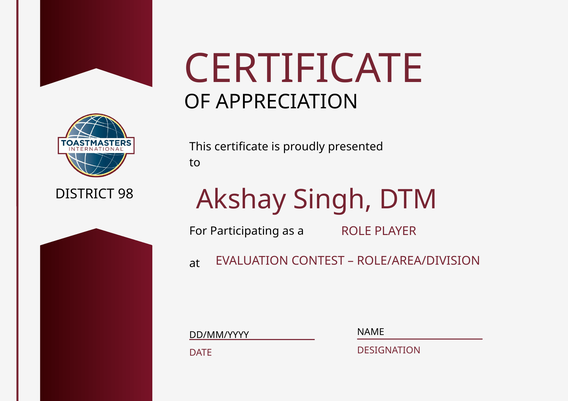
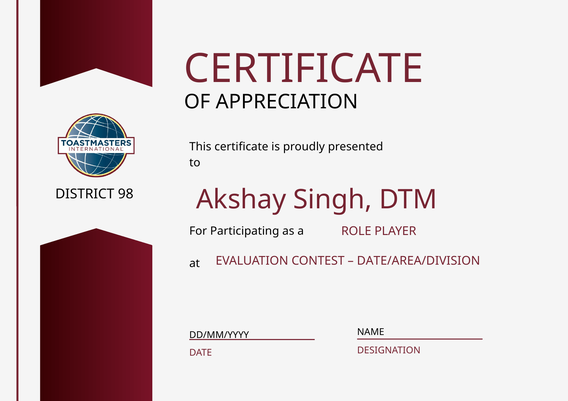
ROLE/AREA/DIVISION: ROLE/AREA/DIVISION -> DATE/AREA/DIVISION
